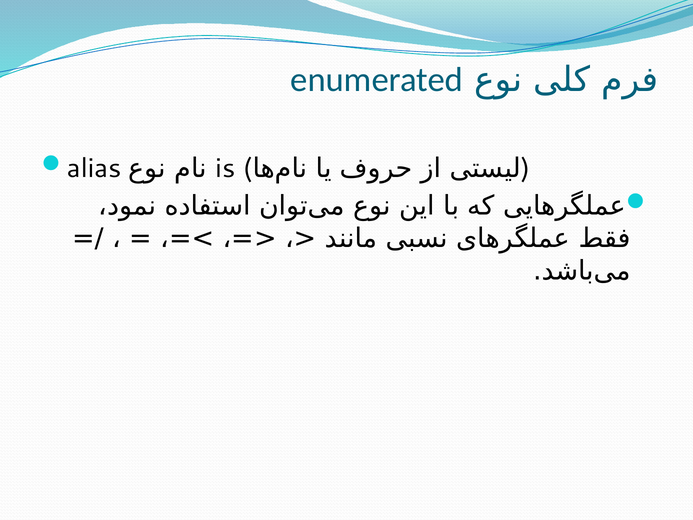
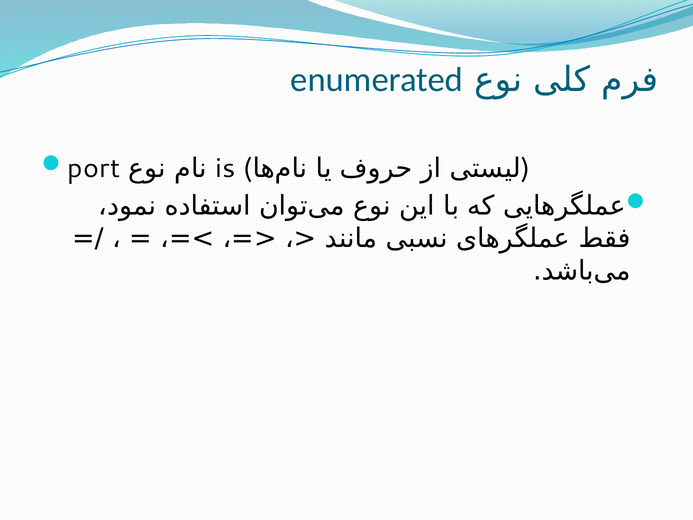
alias: alias -> port
